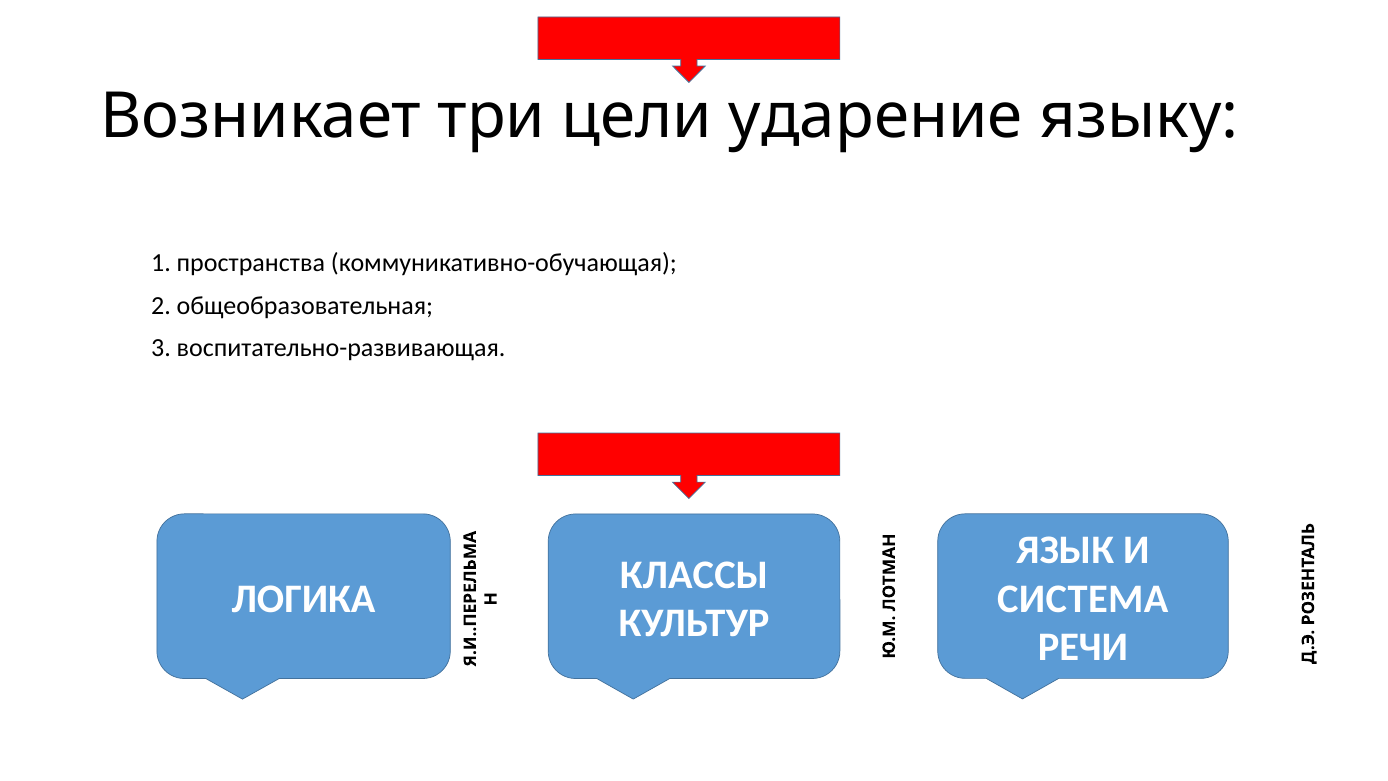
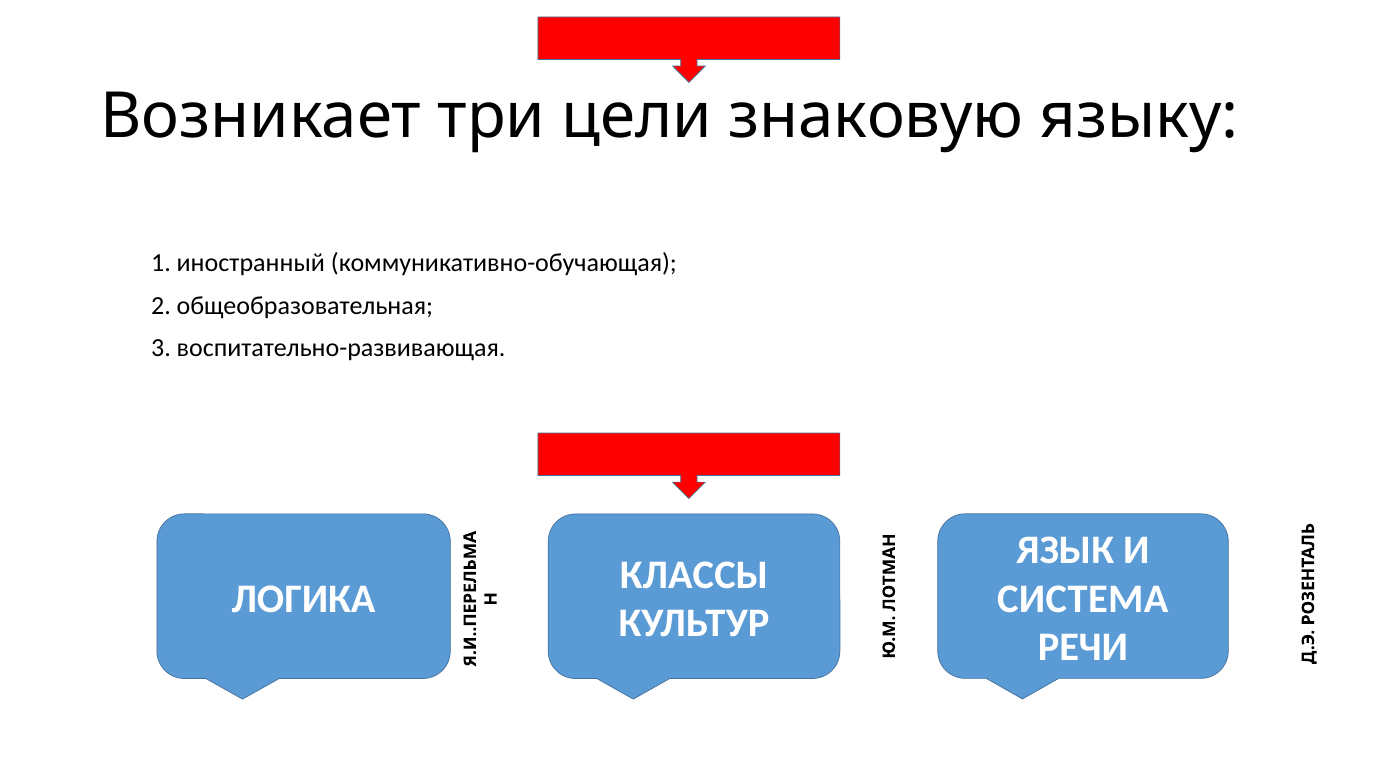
ударение: ударение -> знаковую
пространства: пространства -> иностранный
